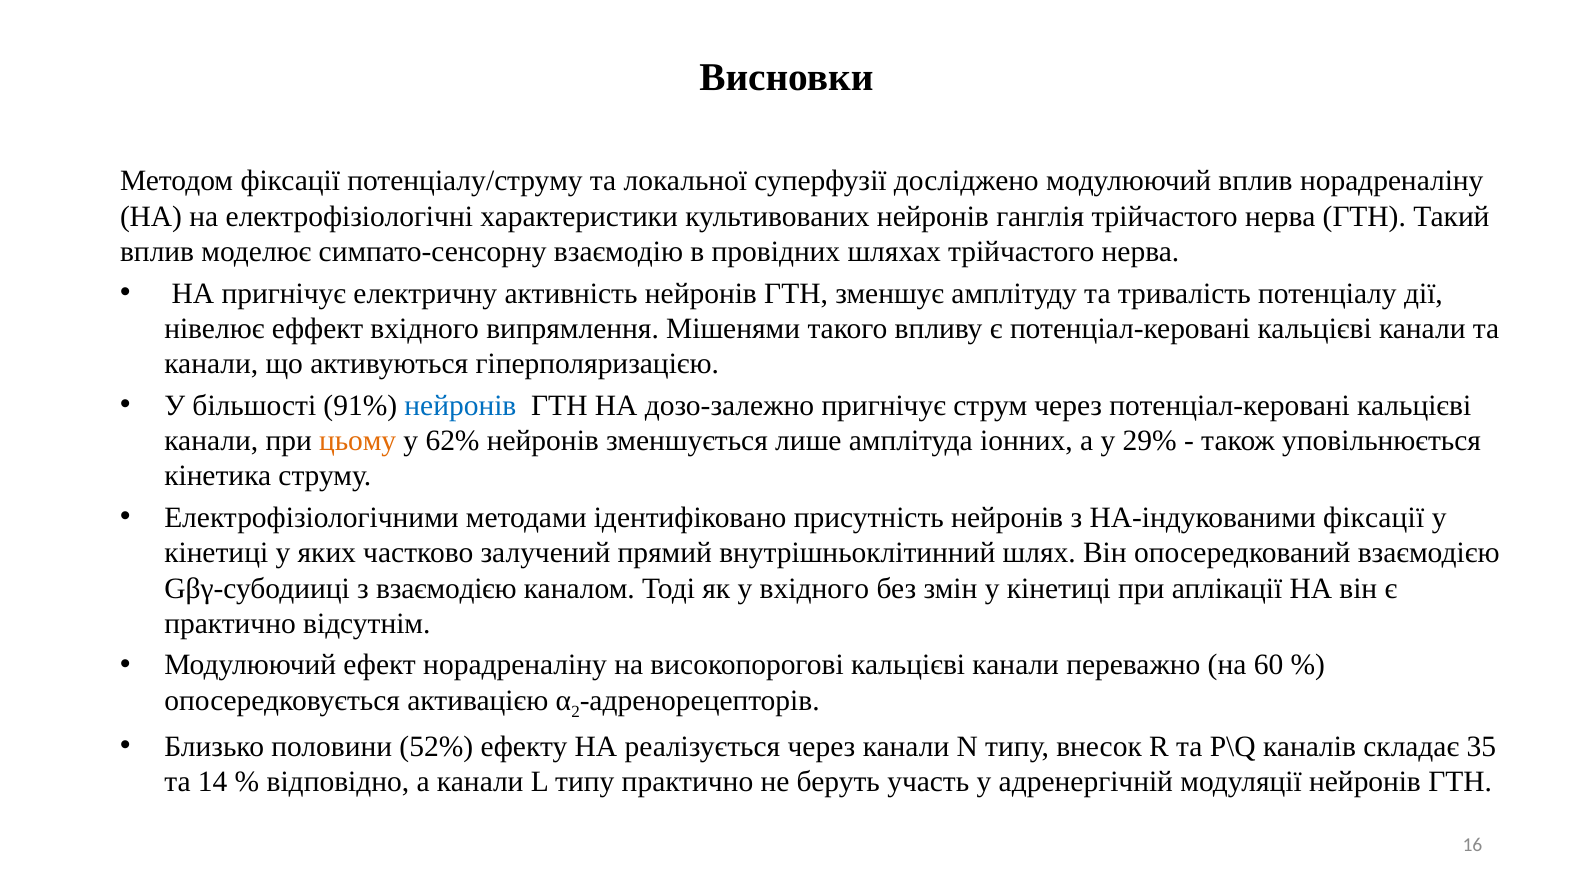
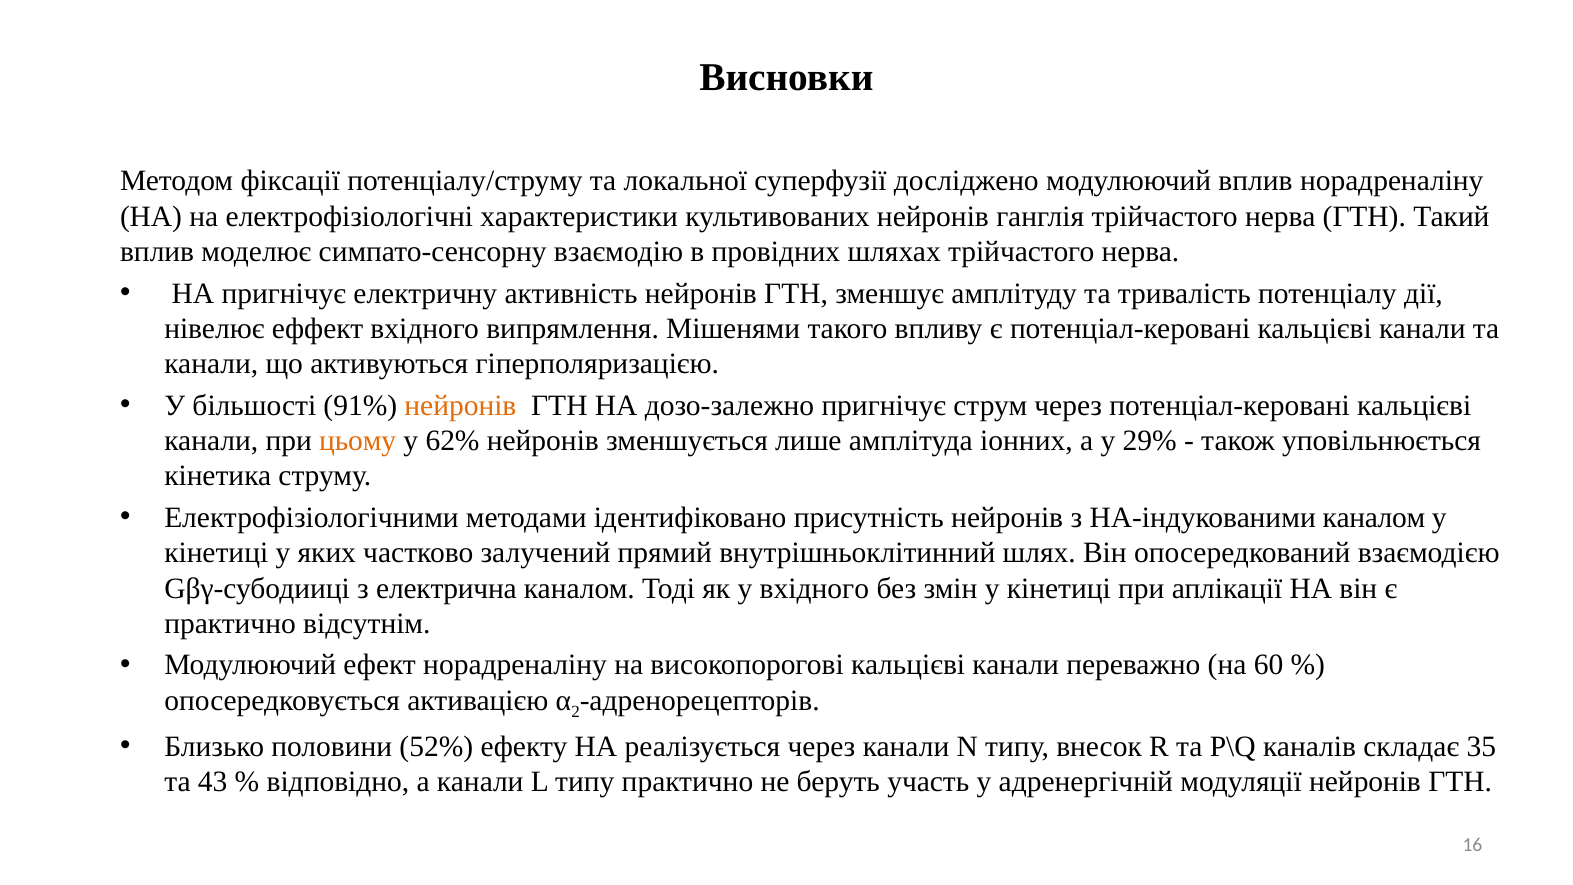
нейронів at (460, 405) colour: blue -> orange
НА-індукованими фіксації: фіксації -> каналом
з взаємодією: взаємодією -> електрична
14: 14 -> 43
